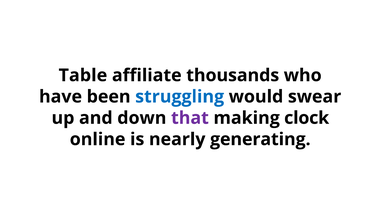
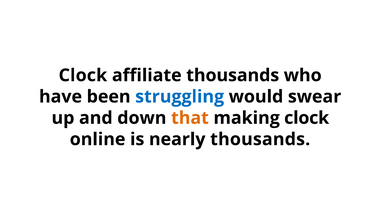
Table at (83, 75): Table -> Clock
that colour: purple -> orange
nearly generating: generating -> thousands
